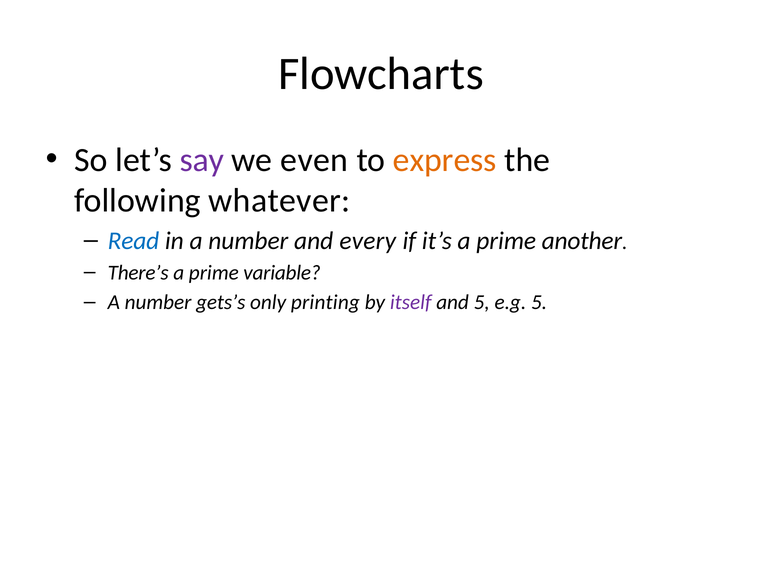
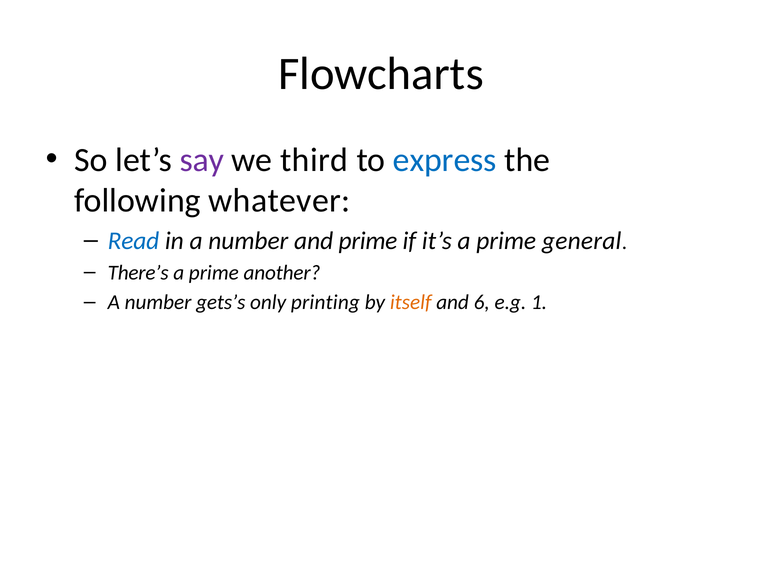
even: even -> third
express colour: orange -> blue
and every: every -> prime
another: another -> general
variable: variable -> another
itself colour: purple -> orange
and 5: 5 -> 6
e.g 5: 5 -> 1
